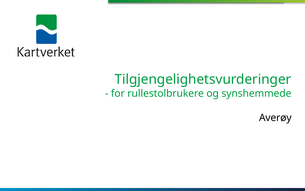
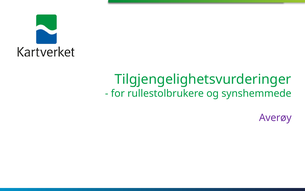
Averøy colour: black -> purple
